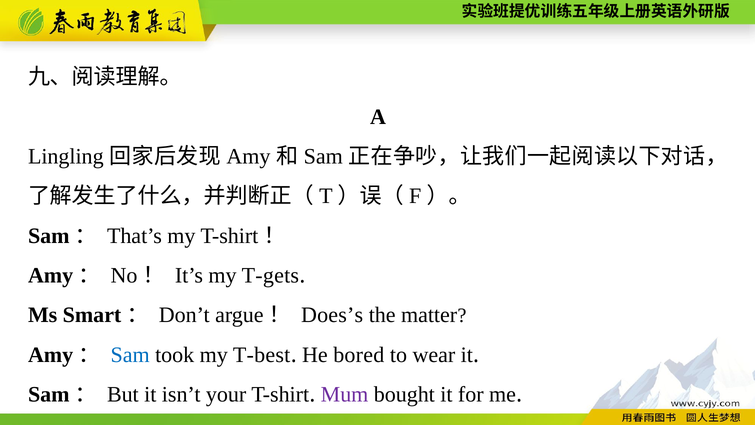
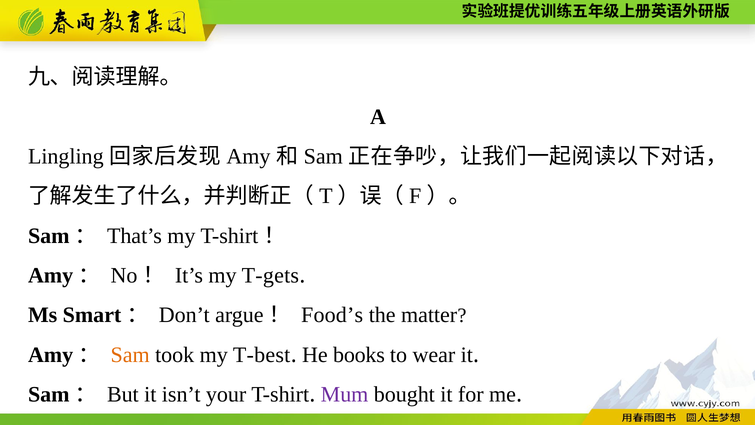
Does’s: Does’s -> Food’s
Sam at (130, 355) colour: blue -> orange
bored: bored -> books
